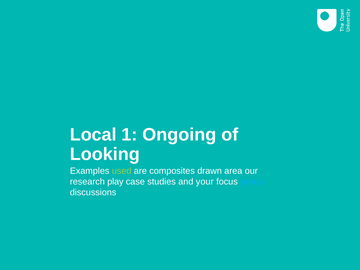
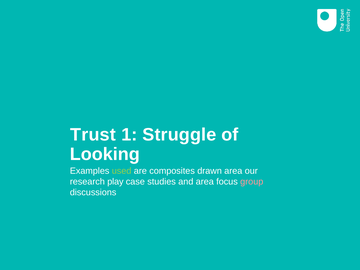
Local: Local -> Trust
Ongoing: Ongoing -> Struggle
and your: your -> area
group colour: light blue -> pink
